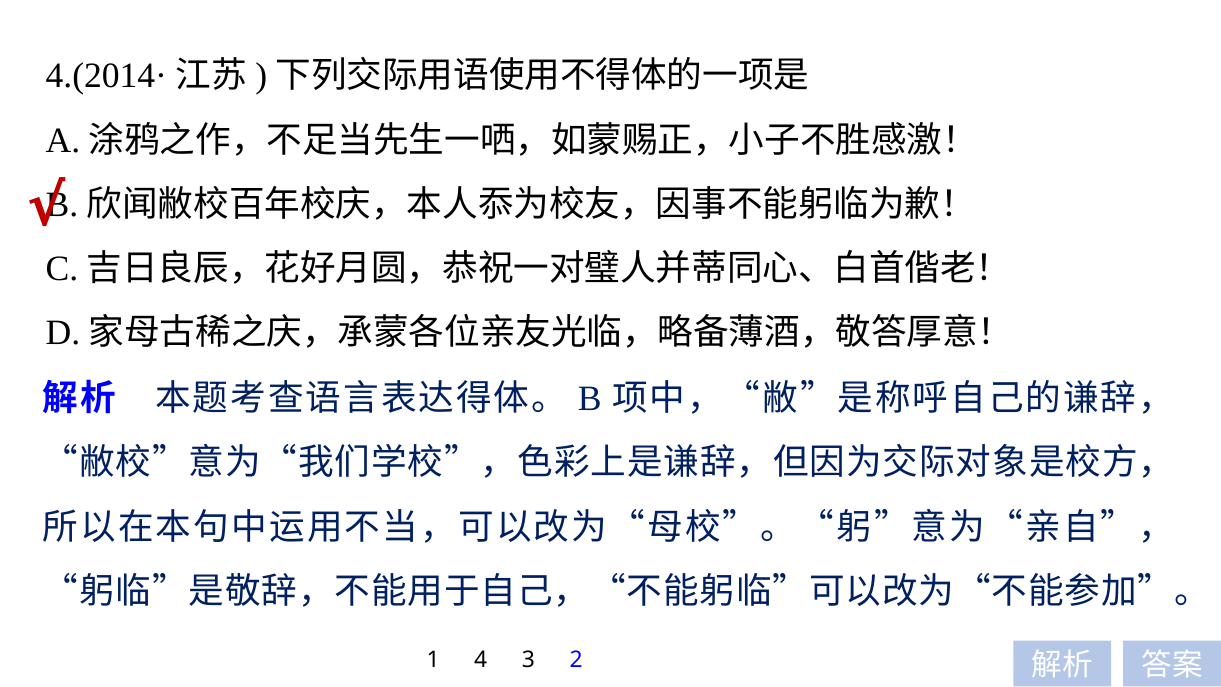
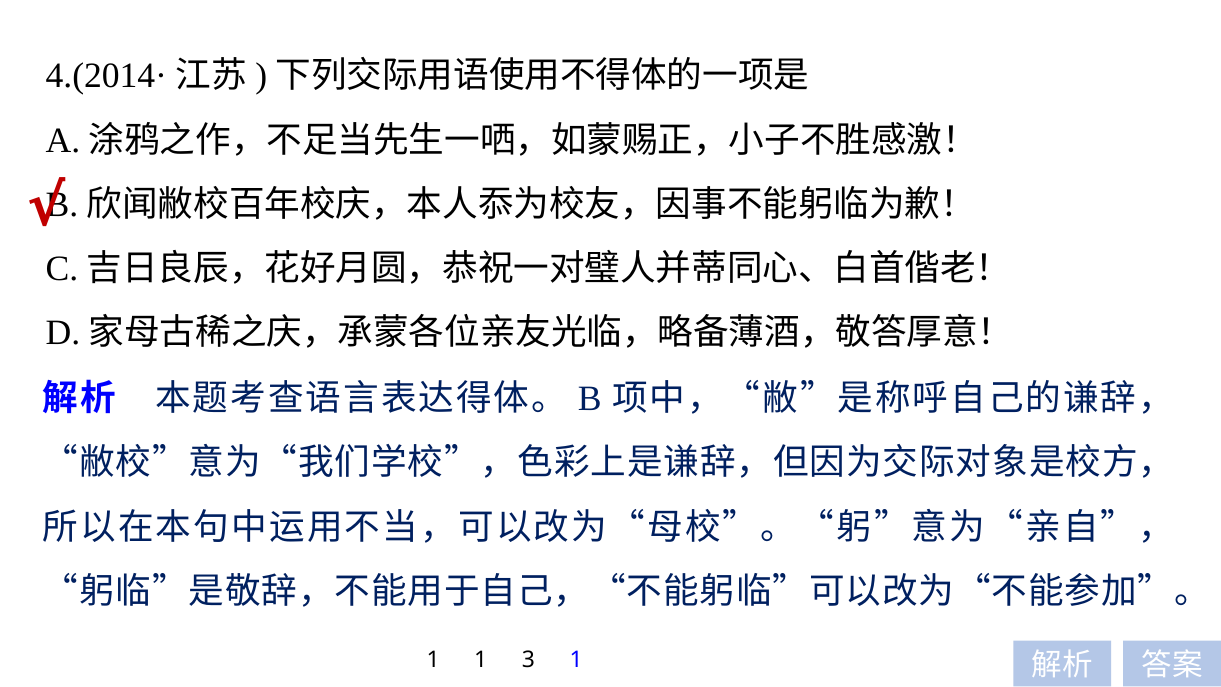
1 4: 4 -> 1
3 2: 2 -> 1
